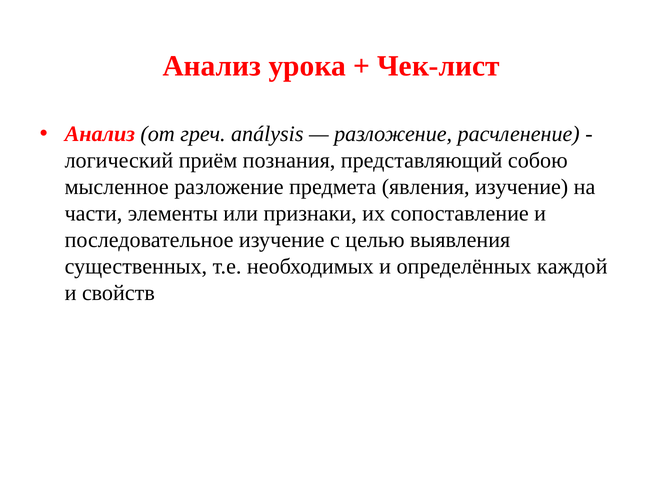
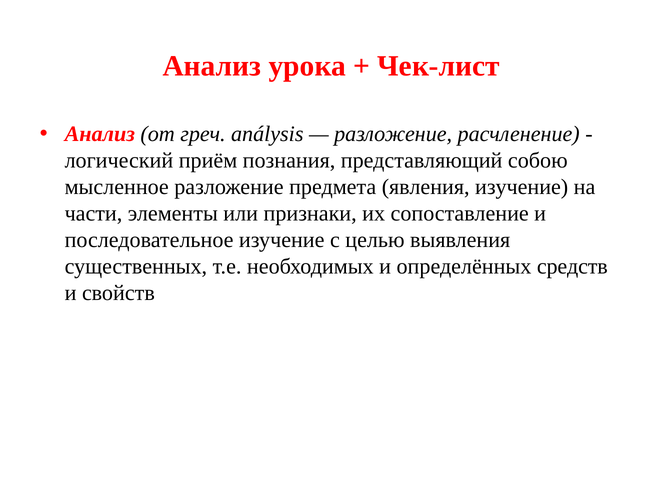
каждой: каждой -> средств
